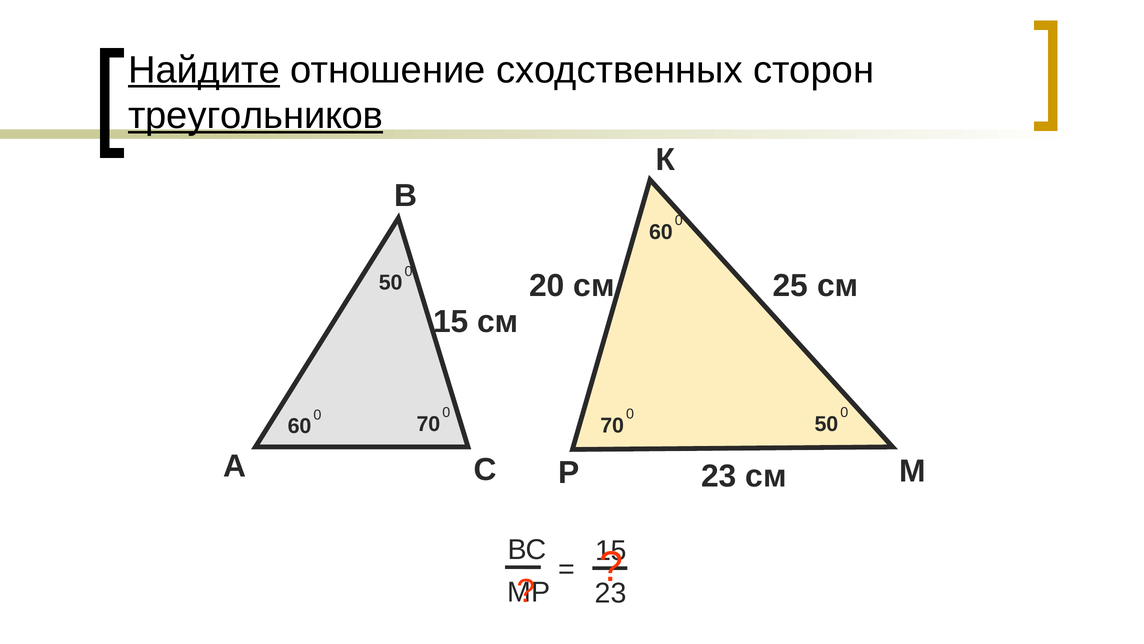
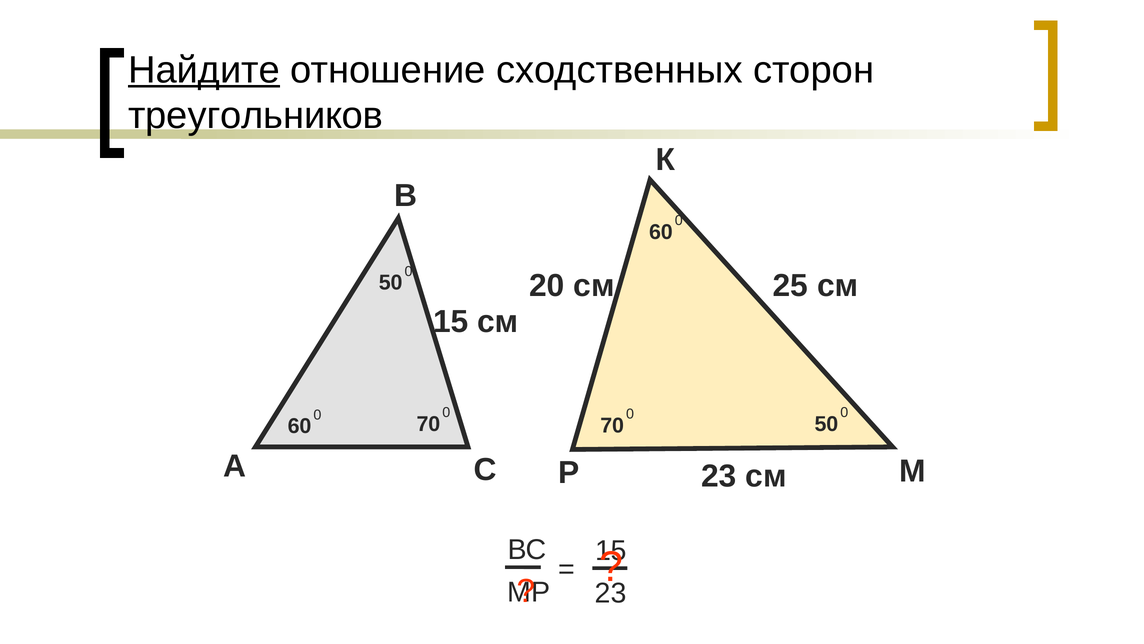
треугольников underline: present -> none
